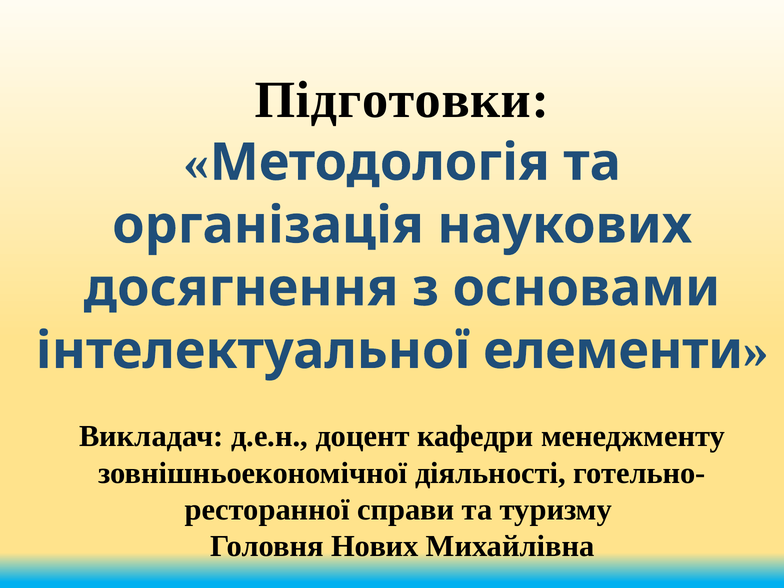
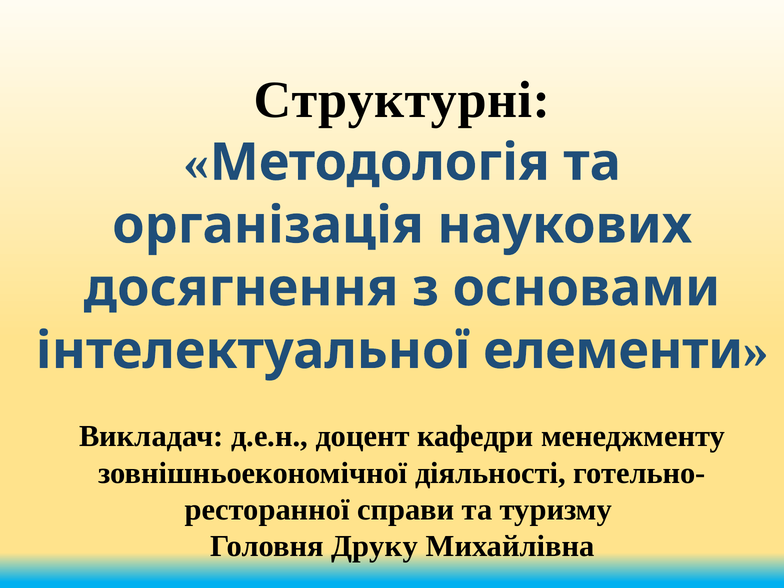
Підготовки: Підготовки -> Структурні
Нових: Нових -> Друку
